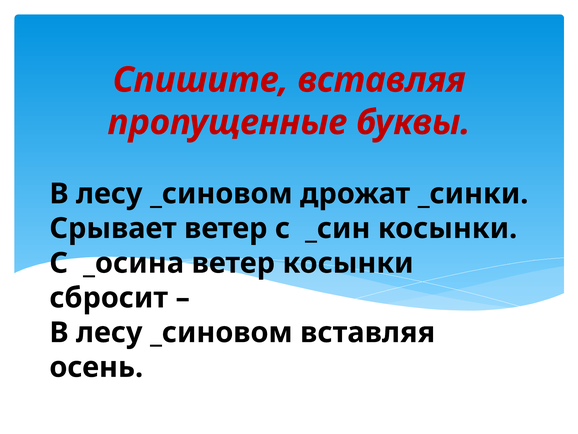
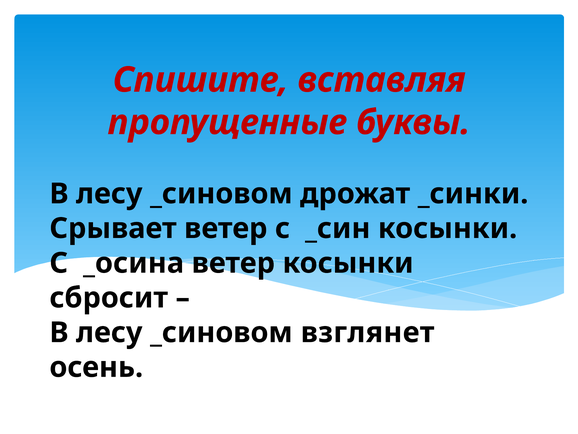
_синовом вставляя: вставляя -> взглянет
